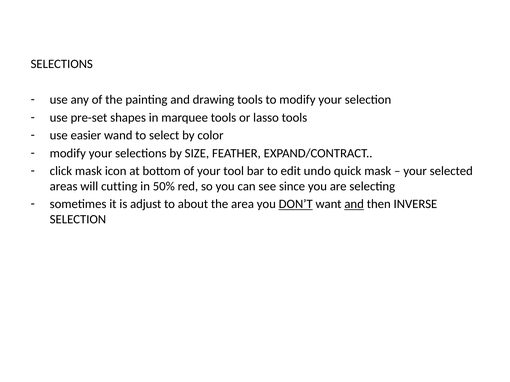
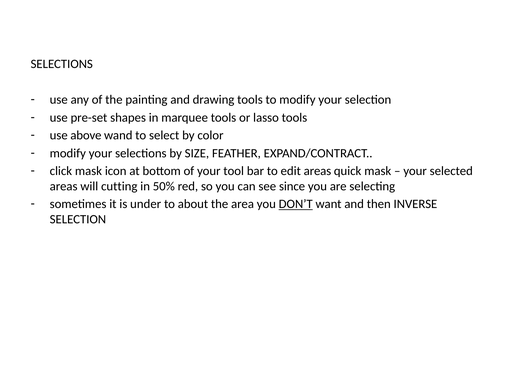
easier: easier -> above
edit undo: undo -> areas
adjust: adjust -> under
and at (354, 204) underline: present -> none
